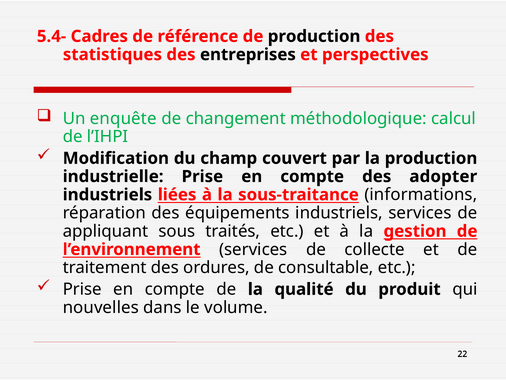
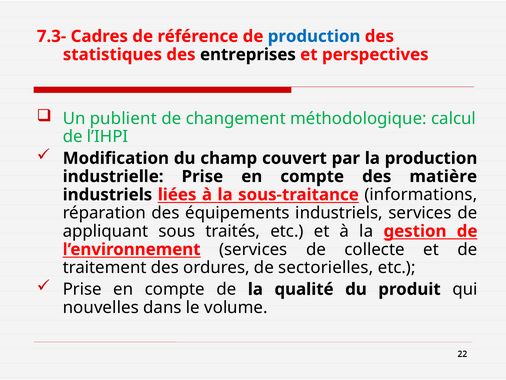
5.4-: 5.4- -> 7.3-
production at (314, 36) colour: black -> blue
enquête: enquête -> publient
adopter: adopter -> matière
consultable: consultable -> sectorielles
